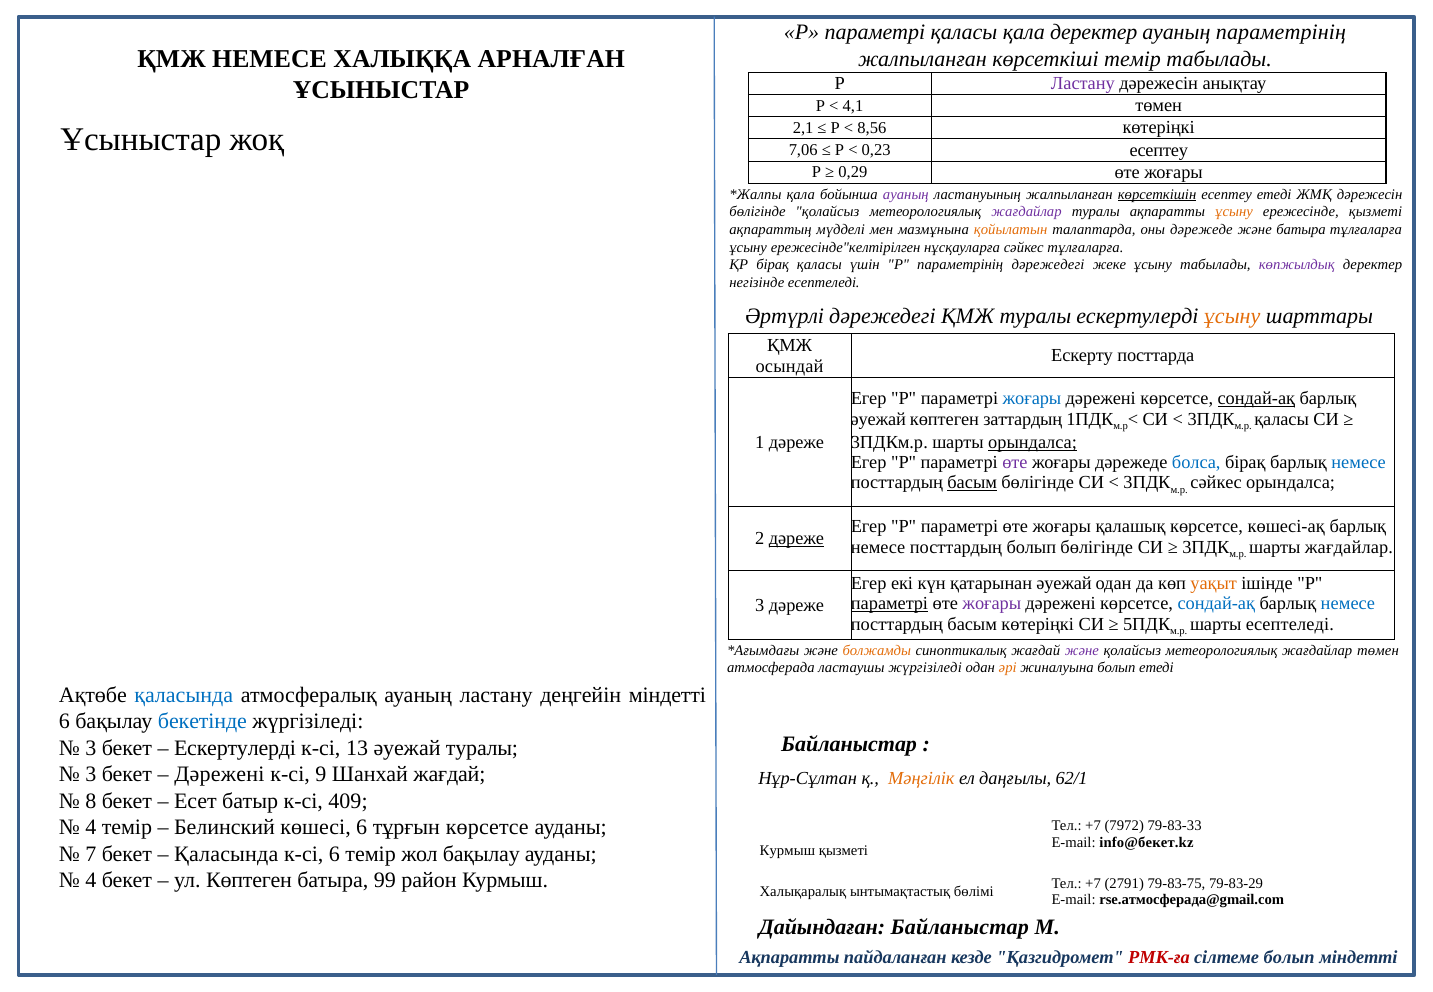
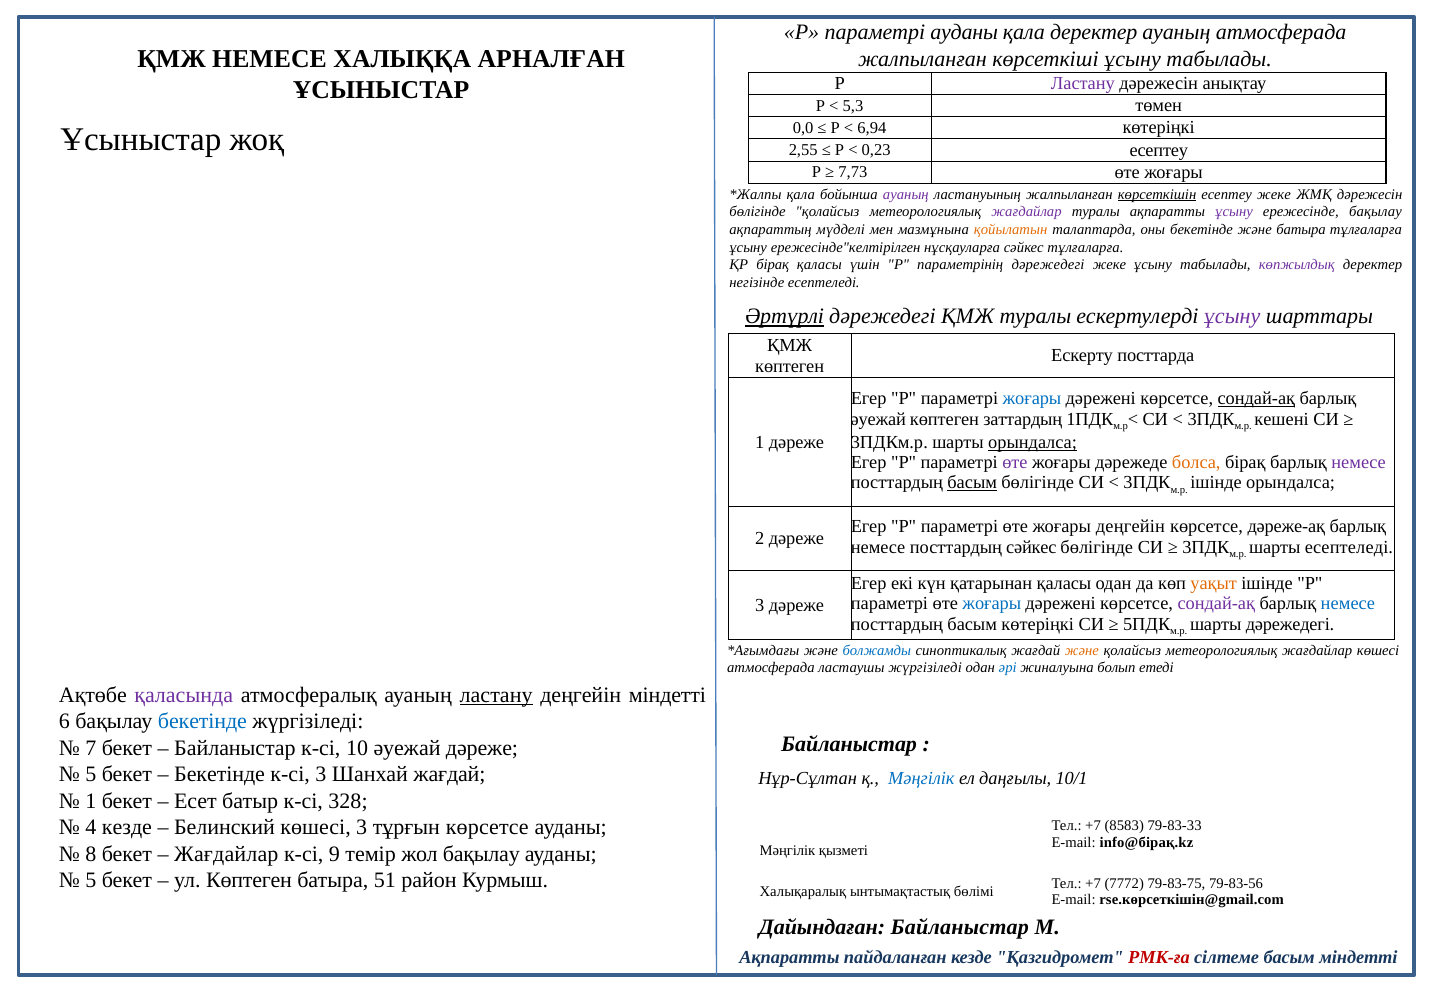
параметрі қаласы: қаласы -> ауданы
ауаның параметрінің: параметрінің -> атмосферада
көрсеткіші темір: темір -> ұсыну
4,1: 4,1 -> 5,3
2,1: 2,1 -> 0,0
8,56: 8,56 -> 6,94
7,06: 7,06 -> 2,55
0,29: 0,29 -> 7,73
есептеу етеді: етеді -> жеке
ұсыну at (1234, 212) colour: orange -> purple
ережесінде қызметі: қызметі -> бақылау
оны дәрежеде: дәрежеде -> бекетінде
Әртүрлі underline: none -> present
ұсыну at (1232, 316) colour: orange -> purple
осындай at (790, 366): осындай -> көптеген
қаласы at (1282, 419): қаласы -> кешені
болса colour: blue -> orange
немесе at (1359, 462) colour: blue -> purple
сәйкес at (1216, 483): сәйкес -> ішінде
жоғары қалашық: қалашық -> деңгейін
көшесі-ақ: көшесі-ақ -> дәреже-ақ
дәреже at (796, 539) underline: present -> none
посттардың болып: болып -> сәйкес
шарты жағдайлар: жағдайлар -> есептеледі
қатарынан әуежай: әуежай -> қаласы
параметрі at (890, 604) underline: present -> none
жоғары at (992, 604) colour: purple -> blue
сондай-ақ at (1216, 604) colour: blue -> purple
шарты есептеледі: есептеледі -> дәрежедегі
болжамды colour: orange -> blue
және at (1082, 651) colour: purple -> orange
жағдайлар төмен: төмен -> көшесі
әрі colour: orange -> blue
қаласында at (184, 695) colour: blue -> purple
ластану at (496, 695) underline: none -> present
3 at (91, 748): 3 -> 7
Ескертулерді at (235, 748): Ескертулерді -> Байланыстар
13: 13 -> 10
әуежай туралы: туралы -> дәреже
3 at (91, 775): 3 -> 5
Дәрежені at (219, 775): Дәрежені -> Бекетінде
к-сі 9: 9 -> 3
Мәңгілік at (921, 779) colour: orange -> blue
62/1: 62/1 -> 10/1
8 at (91, 801): 8 -> 1
409: 409 -> 328
4 темір: темір -> кезде
көшесі 6: 6 -> 3
7972: 7972 -> 8583
info@бекет.kz: info@бекет.kz -> info@бірақ.kz
Курмыш at (787, 850): Курмыш -> Мәңгілік
7: 7 -> 8
Қаласында at (226, 854): Қаласында -> Жағдайлар
к-сі 6: 6 -> 9
4 at (91, 880): 4 -> 5
99: 99 -> 51
2791: 2791 -> 7772
79-83-29: 79-83-29 -> 79-83-56
rse.атмосферада@gmail.com: rse.атмосферада@gmail.com -> rse.көрсеткішін@gmail.com
сілтеме болып: болып -> басым
